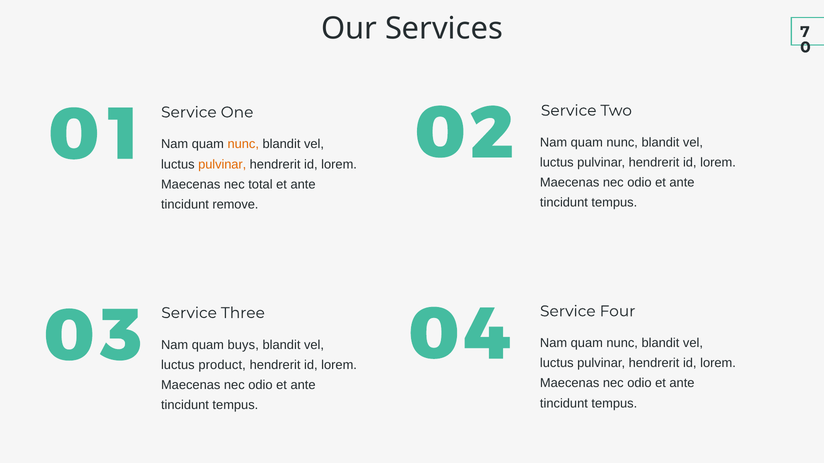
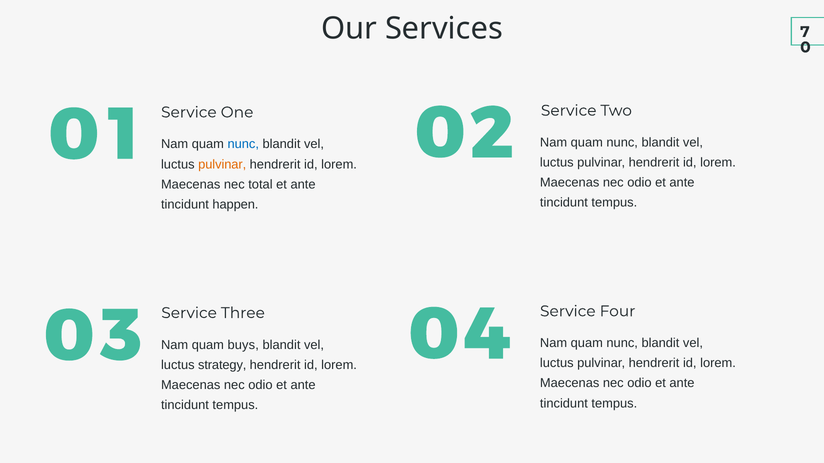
nunc at (243, 144) colour: orange -> blue
remove: remove -> happen
product: product -> strategy
